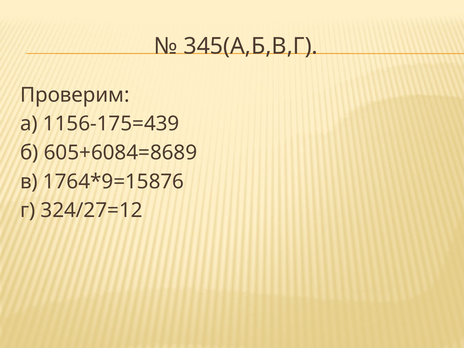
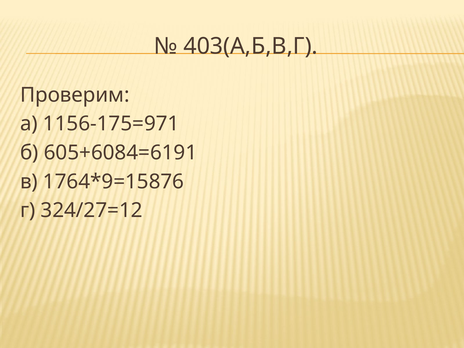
345(А,Б,В,Г: 345(А,Б,В,Г -> 403(А,Б,В,Г
1156-175=439: 1156-175=439 -> 1156-175=971
605+6084=8689: 605+6084=8689 -> 605+6084=6191
